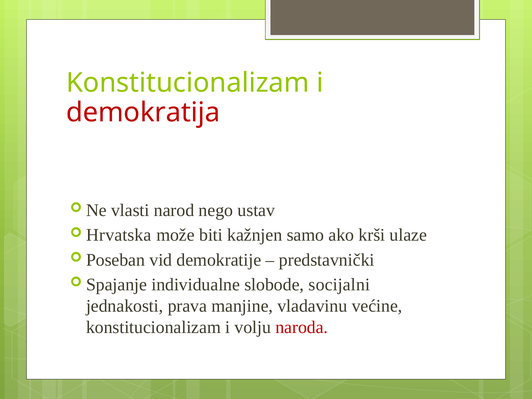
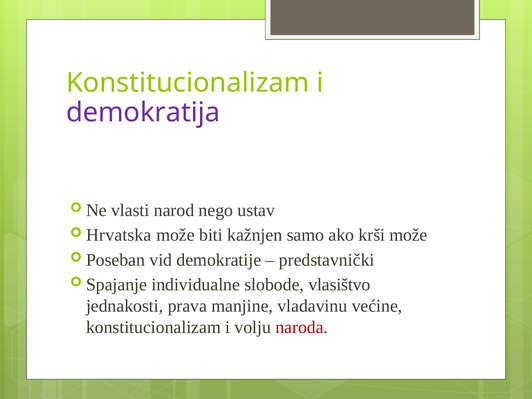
demokratija colour: red -> purple
krši ulaze: ulaze -> može
socijalni: socijalni -> vlasištvo
